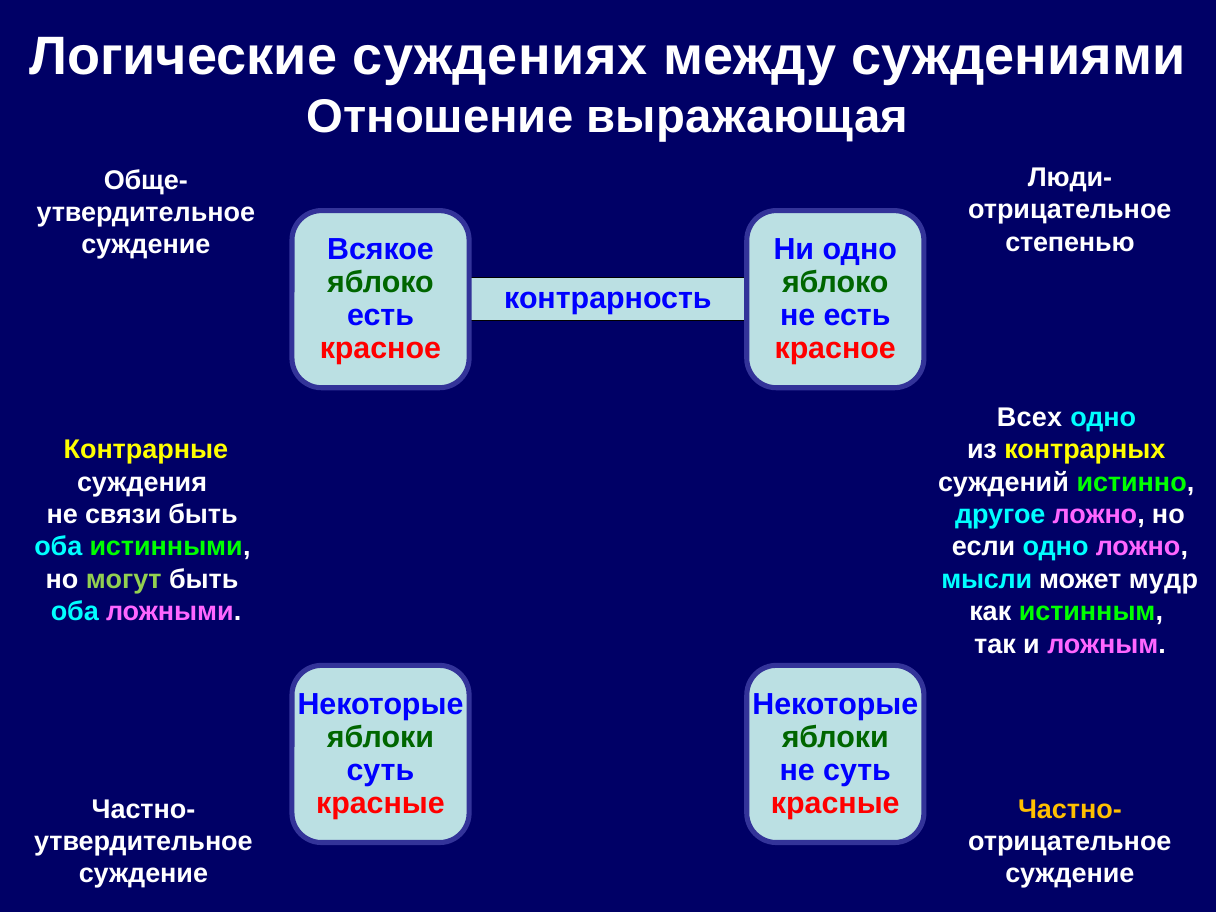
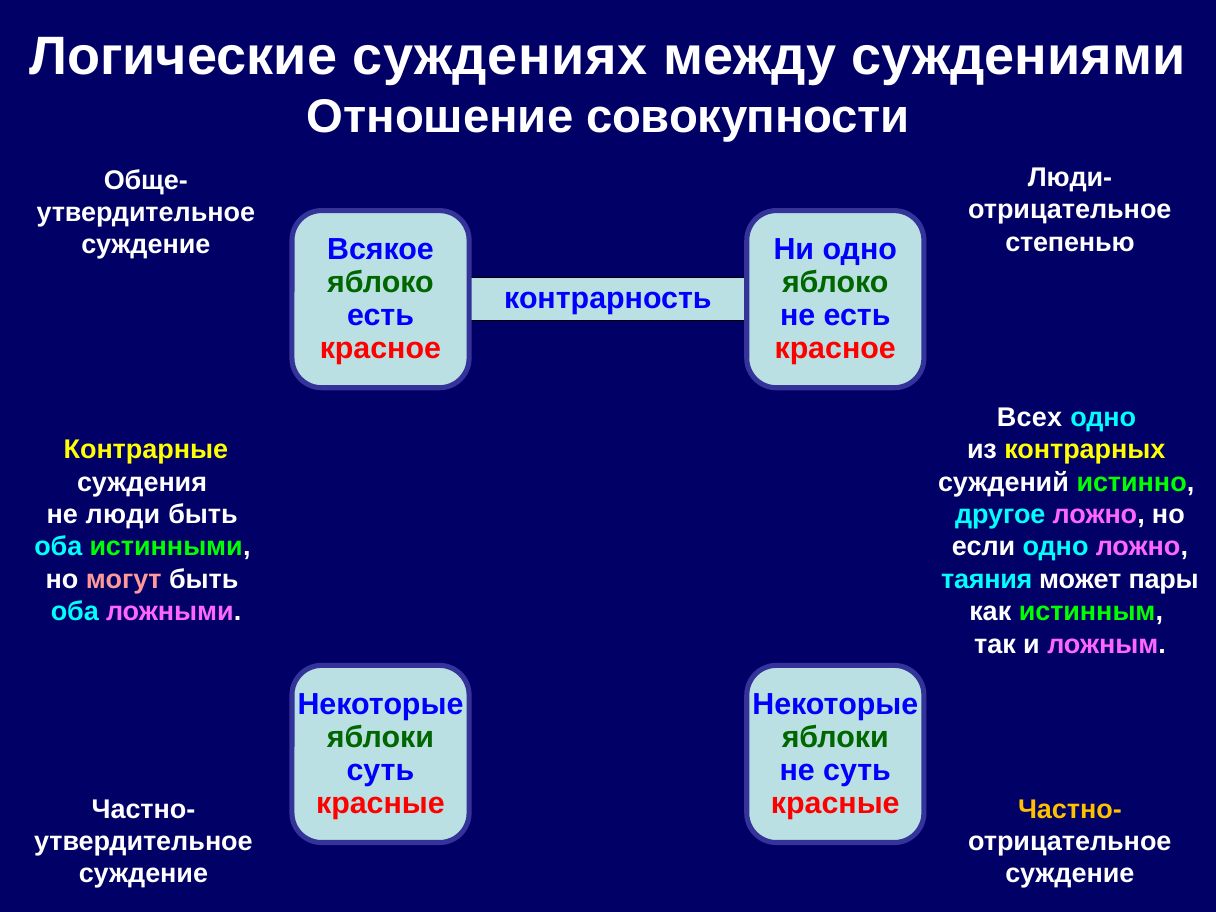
выражающая: выражающая -> совокупности
связи: связи -> люди
могут colour: light green -> pink
мысли: мысли -> таяния
мудр: мудр -> пары
